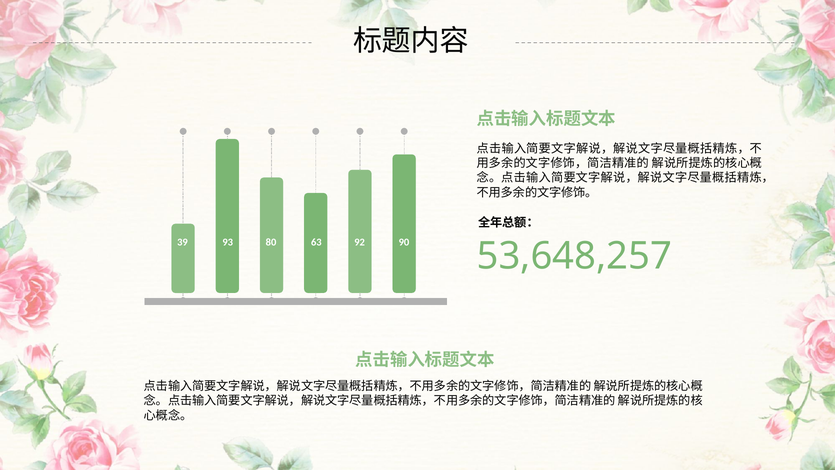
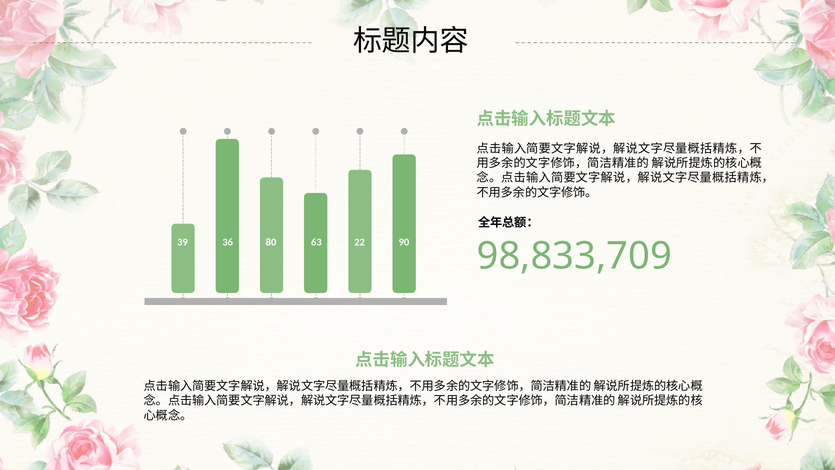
93: 93 -> 36
92: 92 -> 22
53,648,257: 53,648,257 -> 98,833,709
